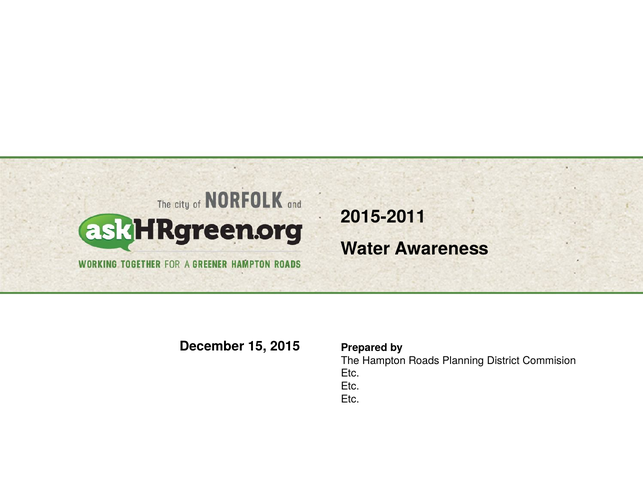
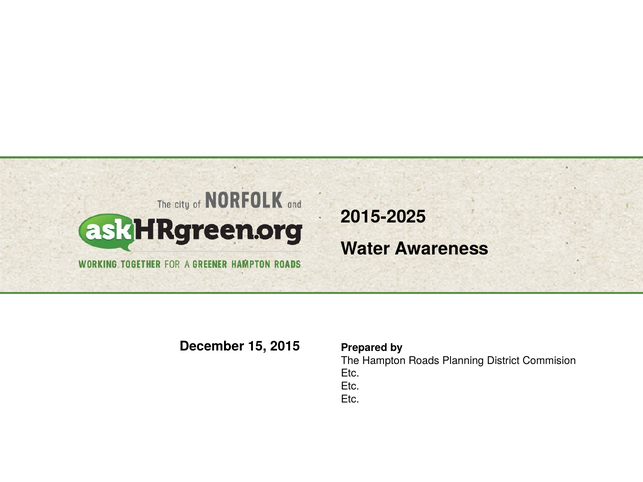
2015-2011: 2015-2011 -> 2015-2025
